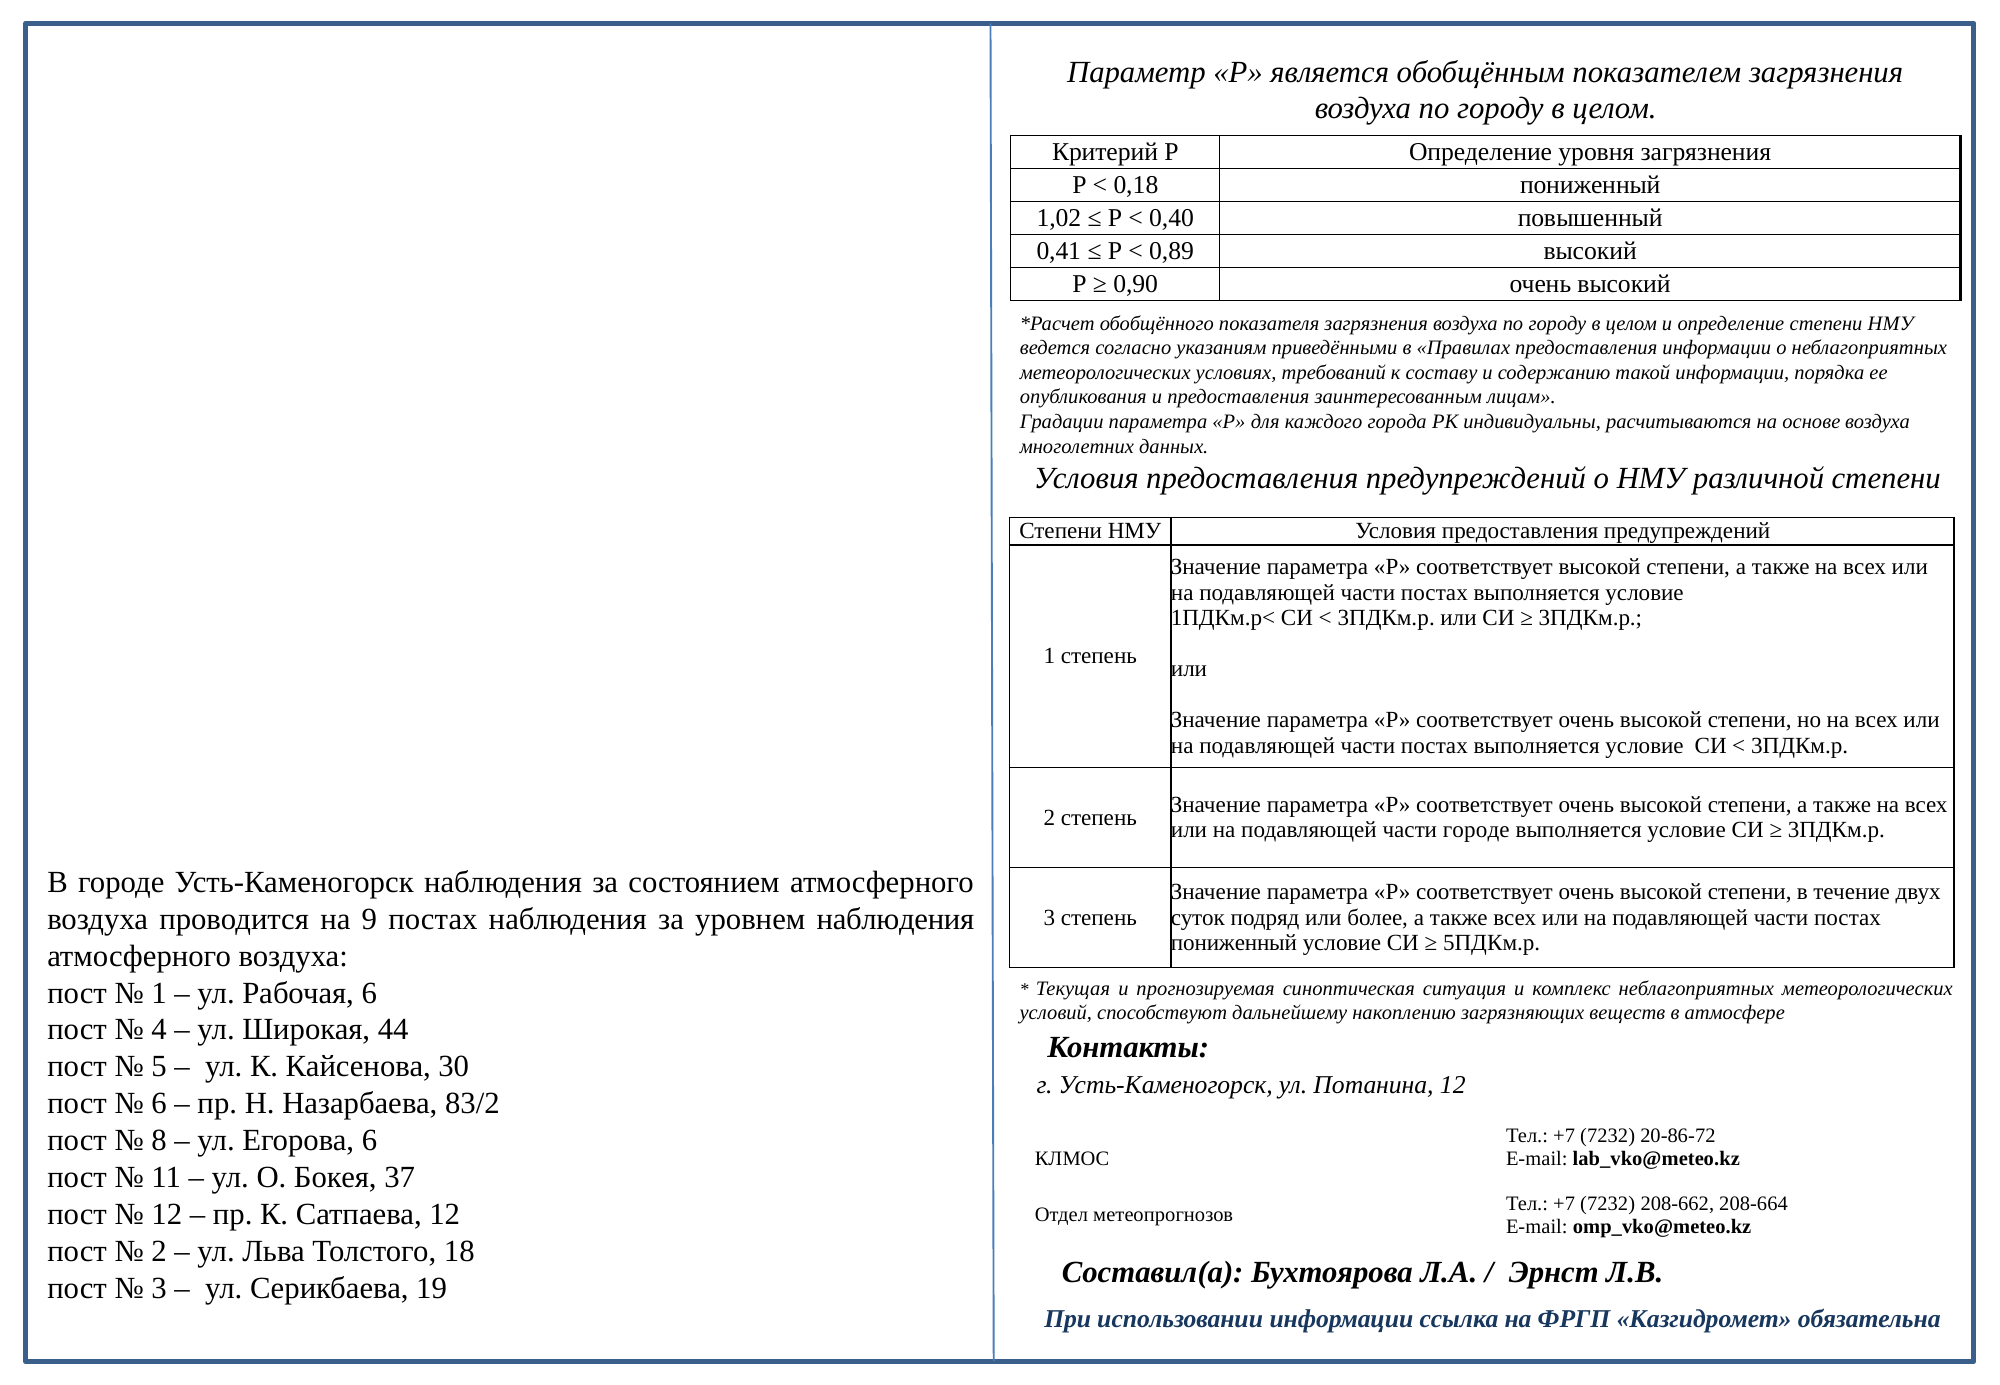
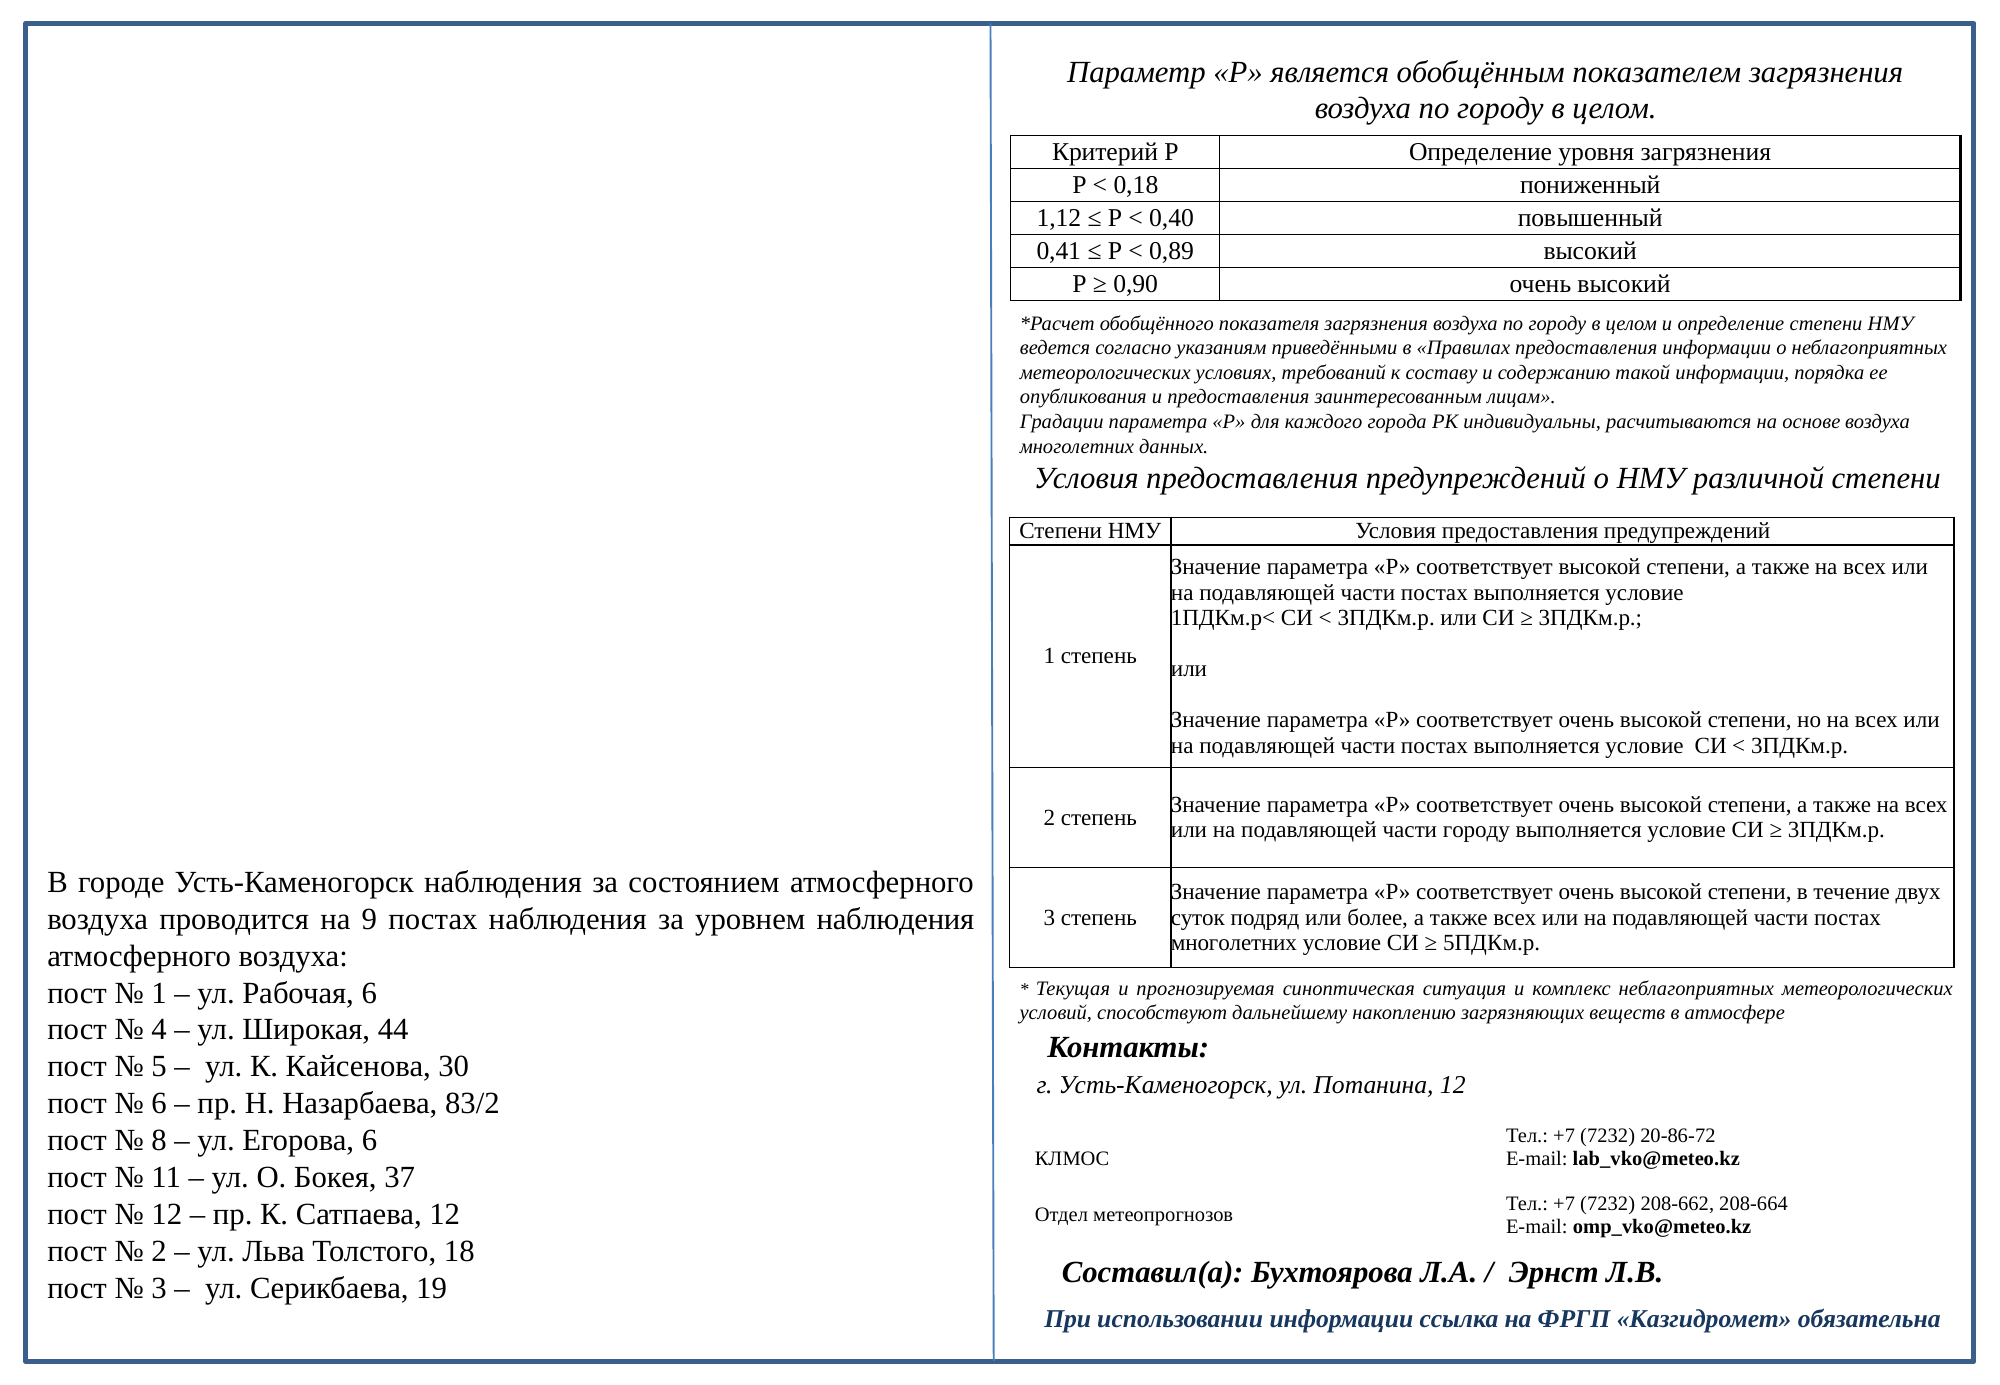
1,02: 1,02 -> 1,12
части городе: городе -> городу
пониженный at (1234, 943): пониженный -> многолетних
